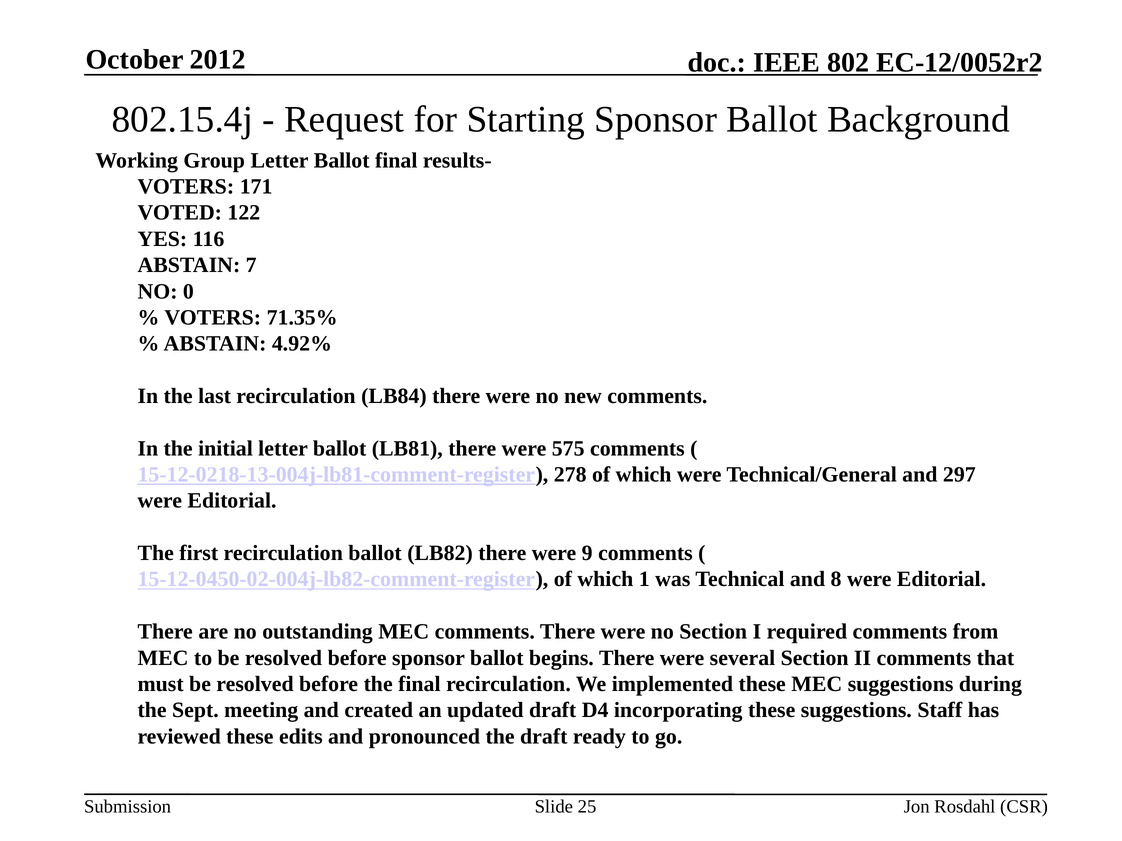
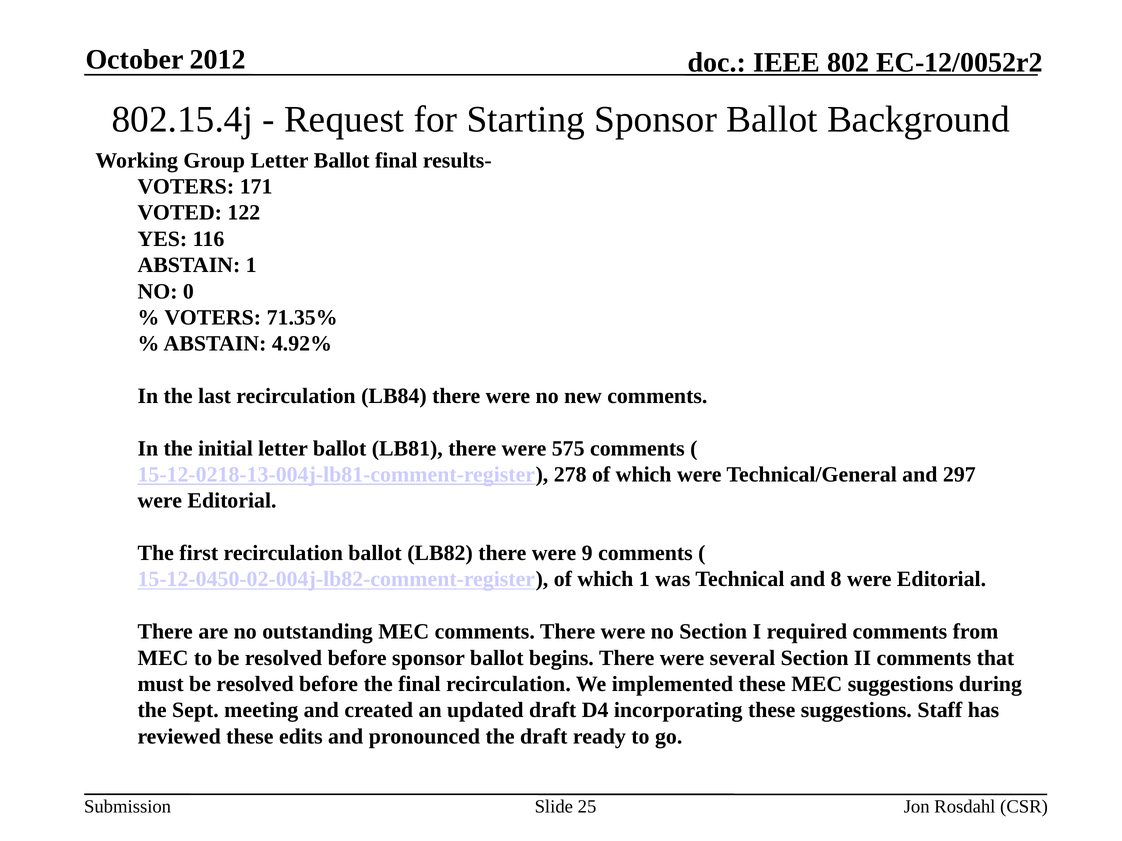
ABSTAIN 7: 7 -> 1
